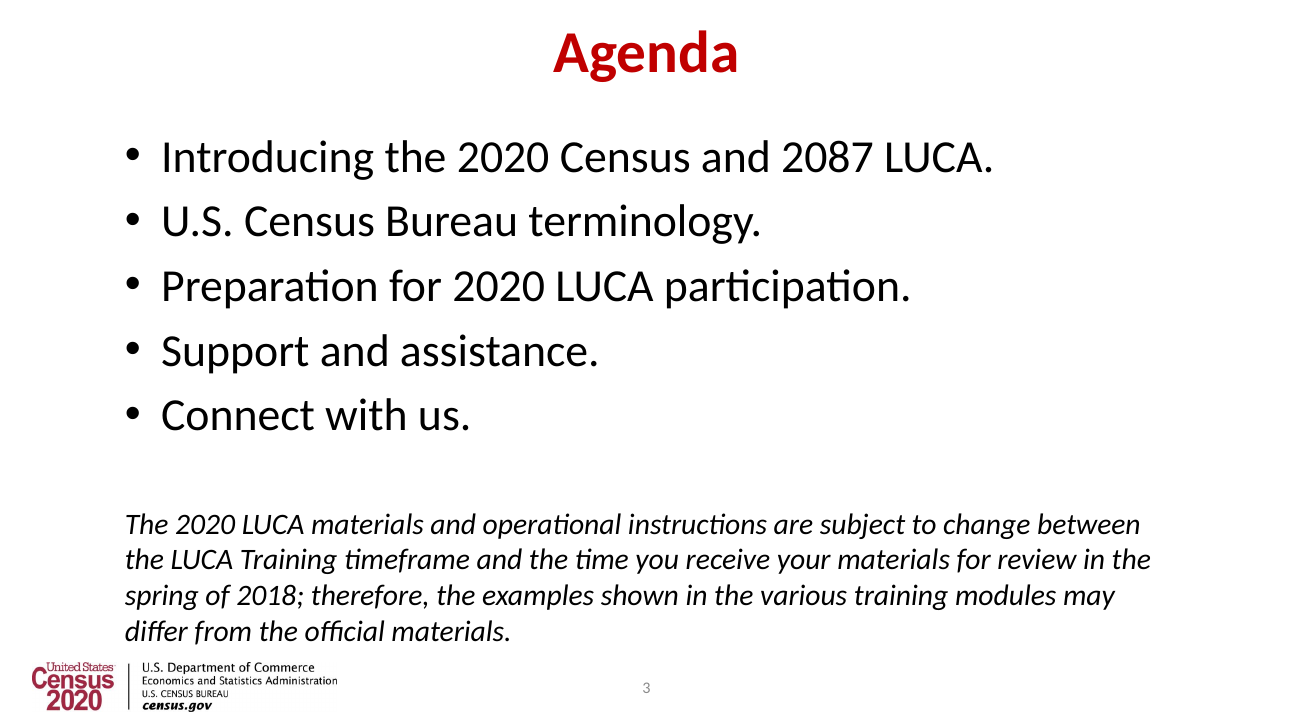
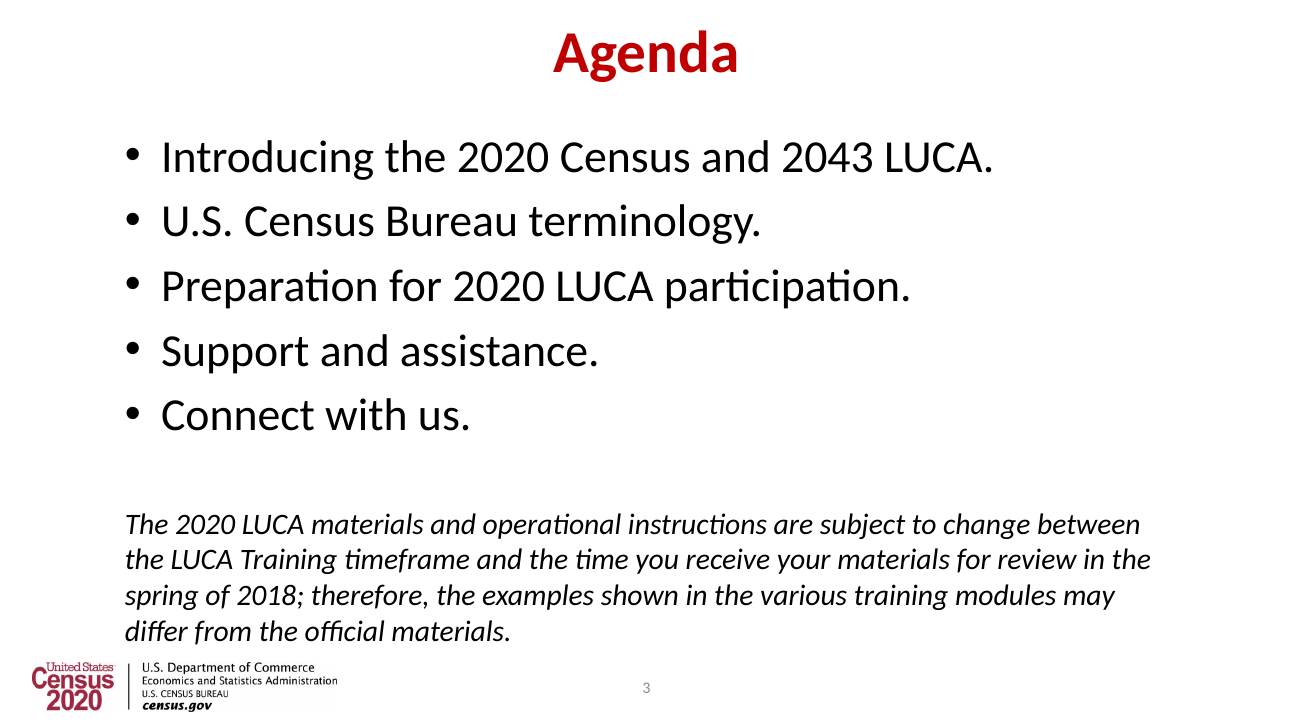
2087: 2087 -> 2043
